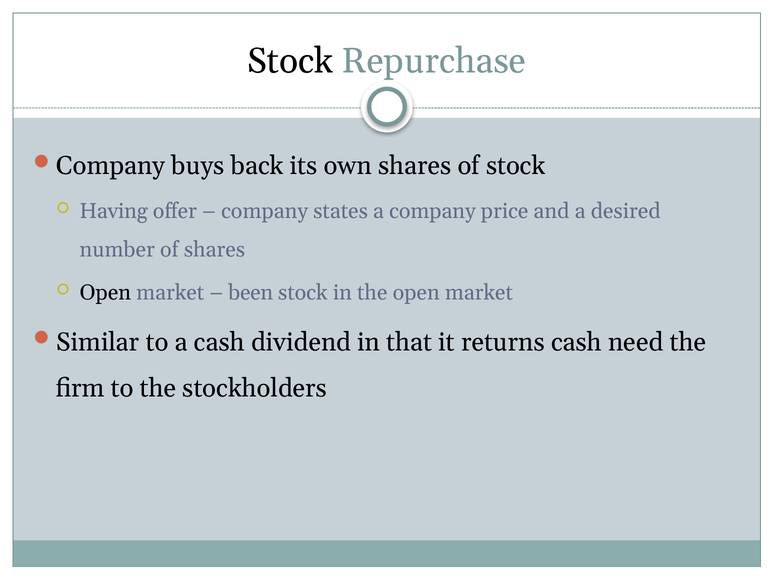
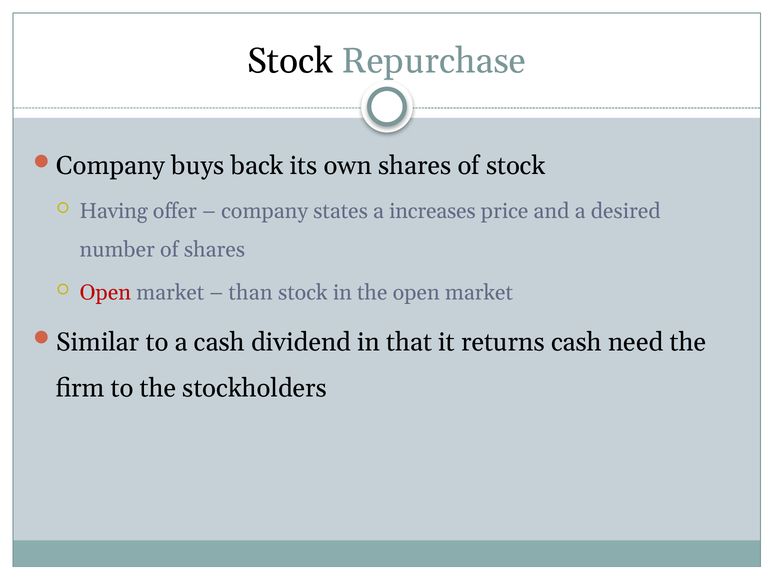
a company: company -> increases
Open at (105, 293) colour: black -> red
been: been -> than
